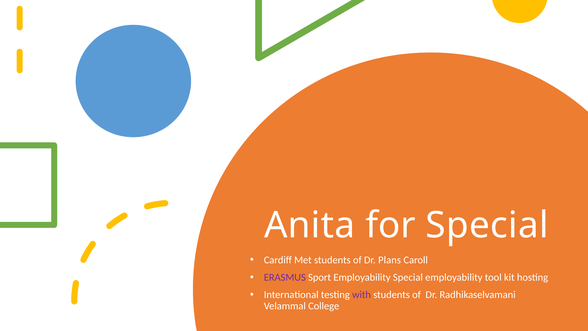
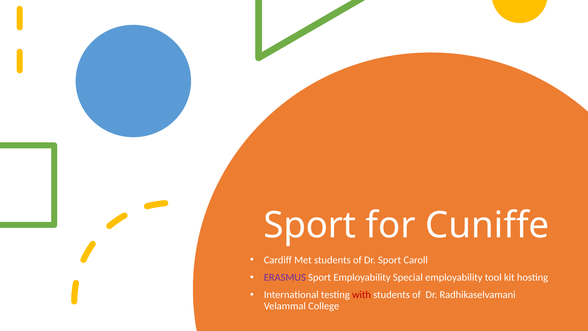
Anita at (310, 225): Anita -> Sport
for Special: Special -> Cuniffe
Dr Plans: Plans -> Sport
with colour: purple -> red
